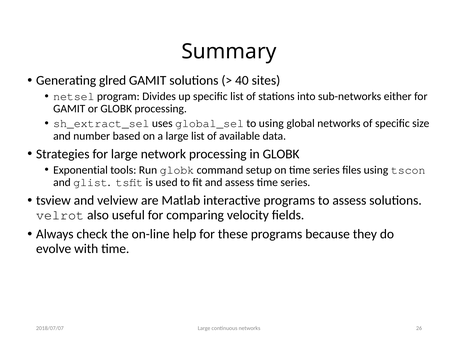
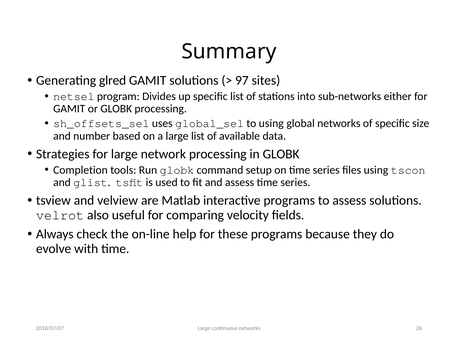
40: 40 -> 97
sh_extract_sel: sh_extract_sel -> sh_offsets_sel
Exponential: Exponential -> Completion
